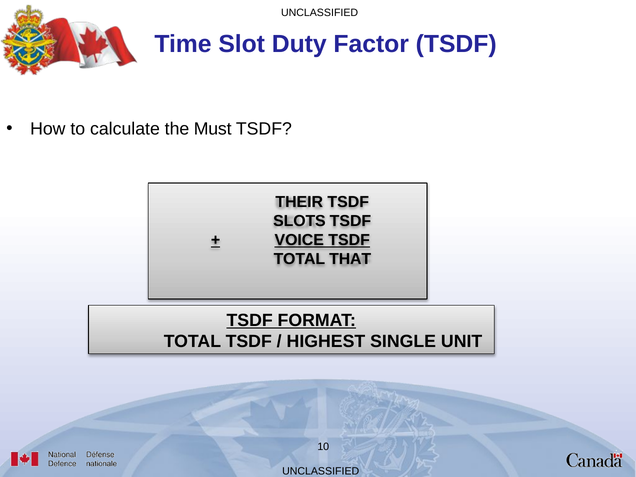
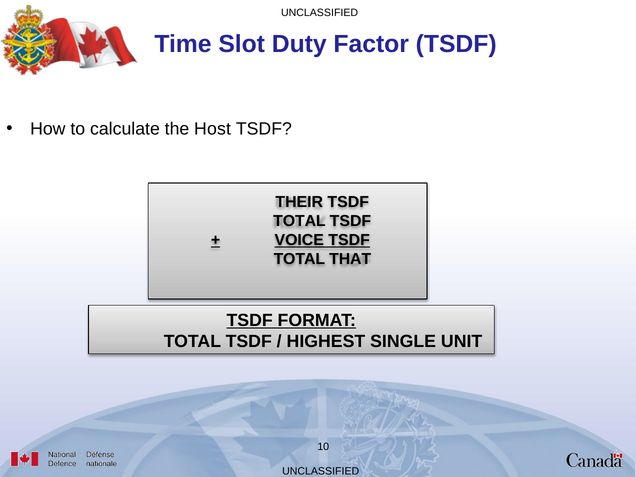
Must: Must -> Host
SLOTS at (299, 221): SLOTS -> TOTAL
